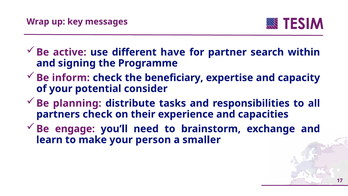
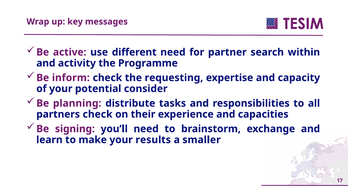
different have: have -> need
signing: signing -> activity
beneficiary: beneficiary -> requesting
engage: engage -> signing
person: person -> results
